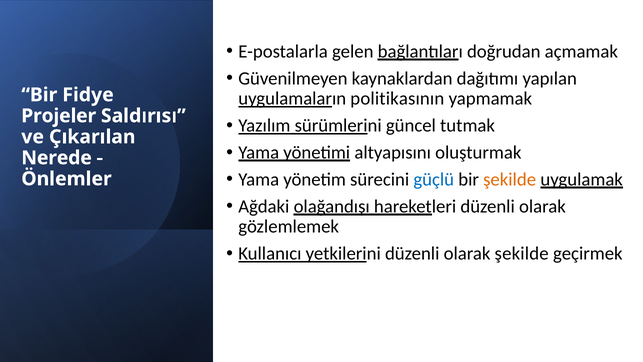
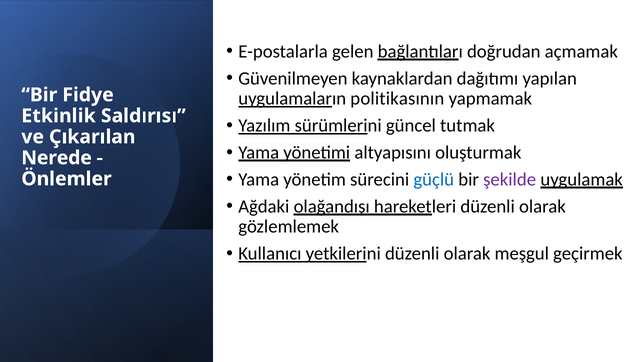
Projeler: Projeler -> Etkinlik
şekilde at (510, 179) colour: orange -> purple
olarak şekilde: şekilde -> meşgul
